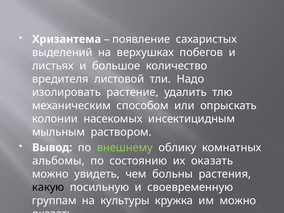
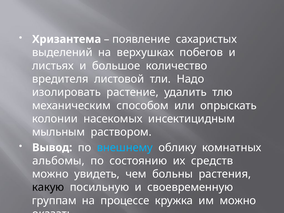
внешнему colour: light green -> light blue
их оказать: оказать -> средств
культуры: культуры -> процессе
